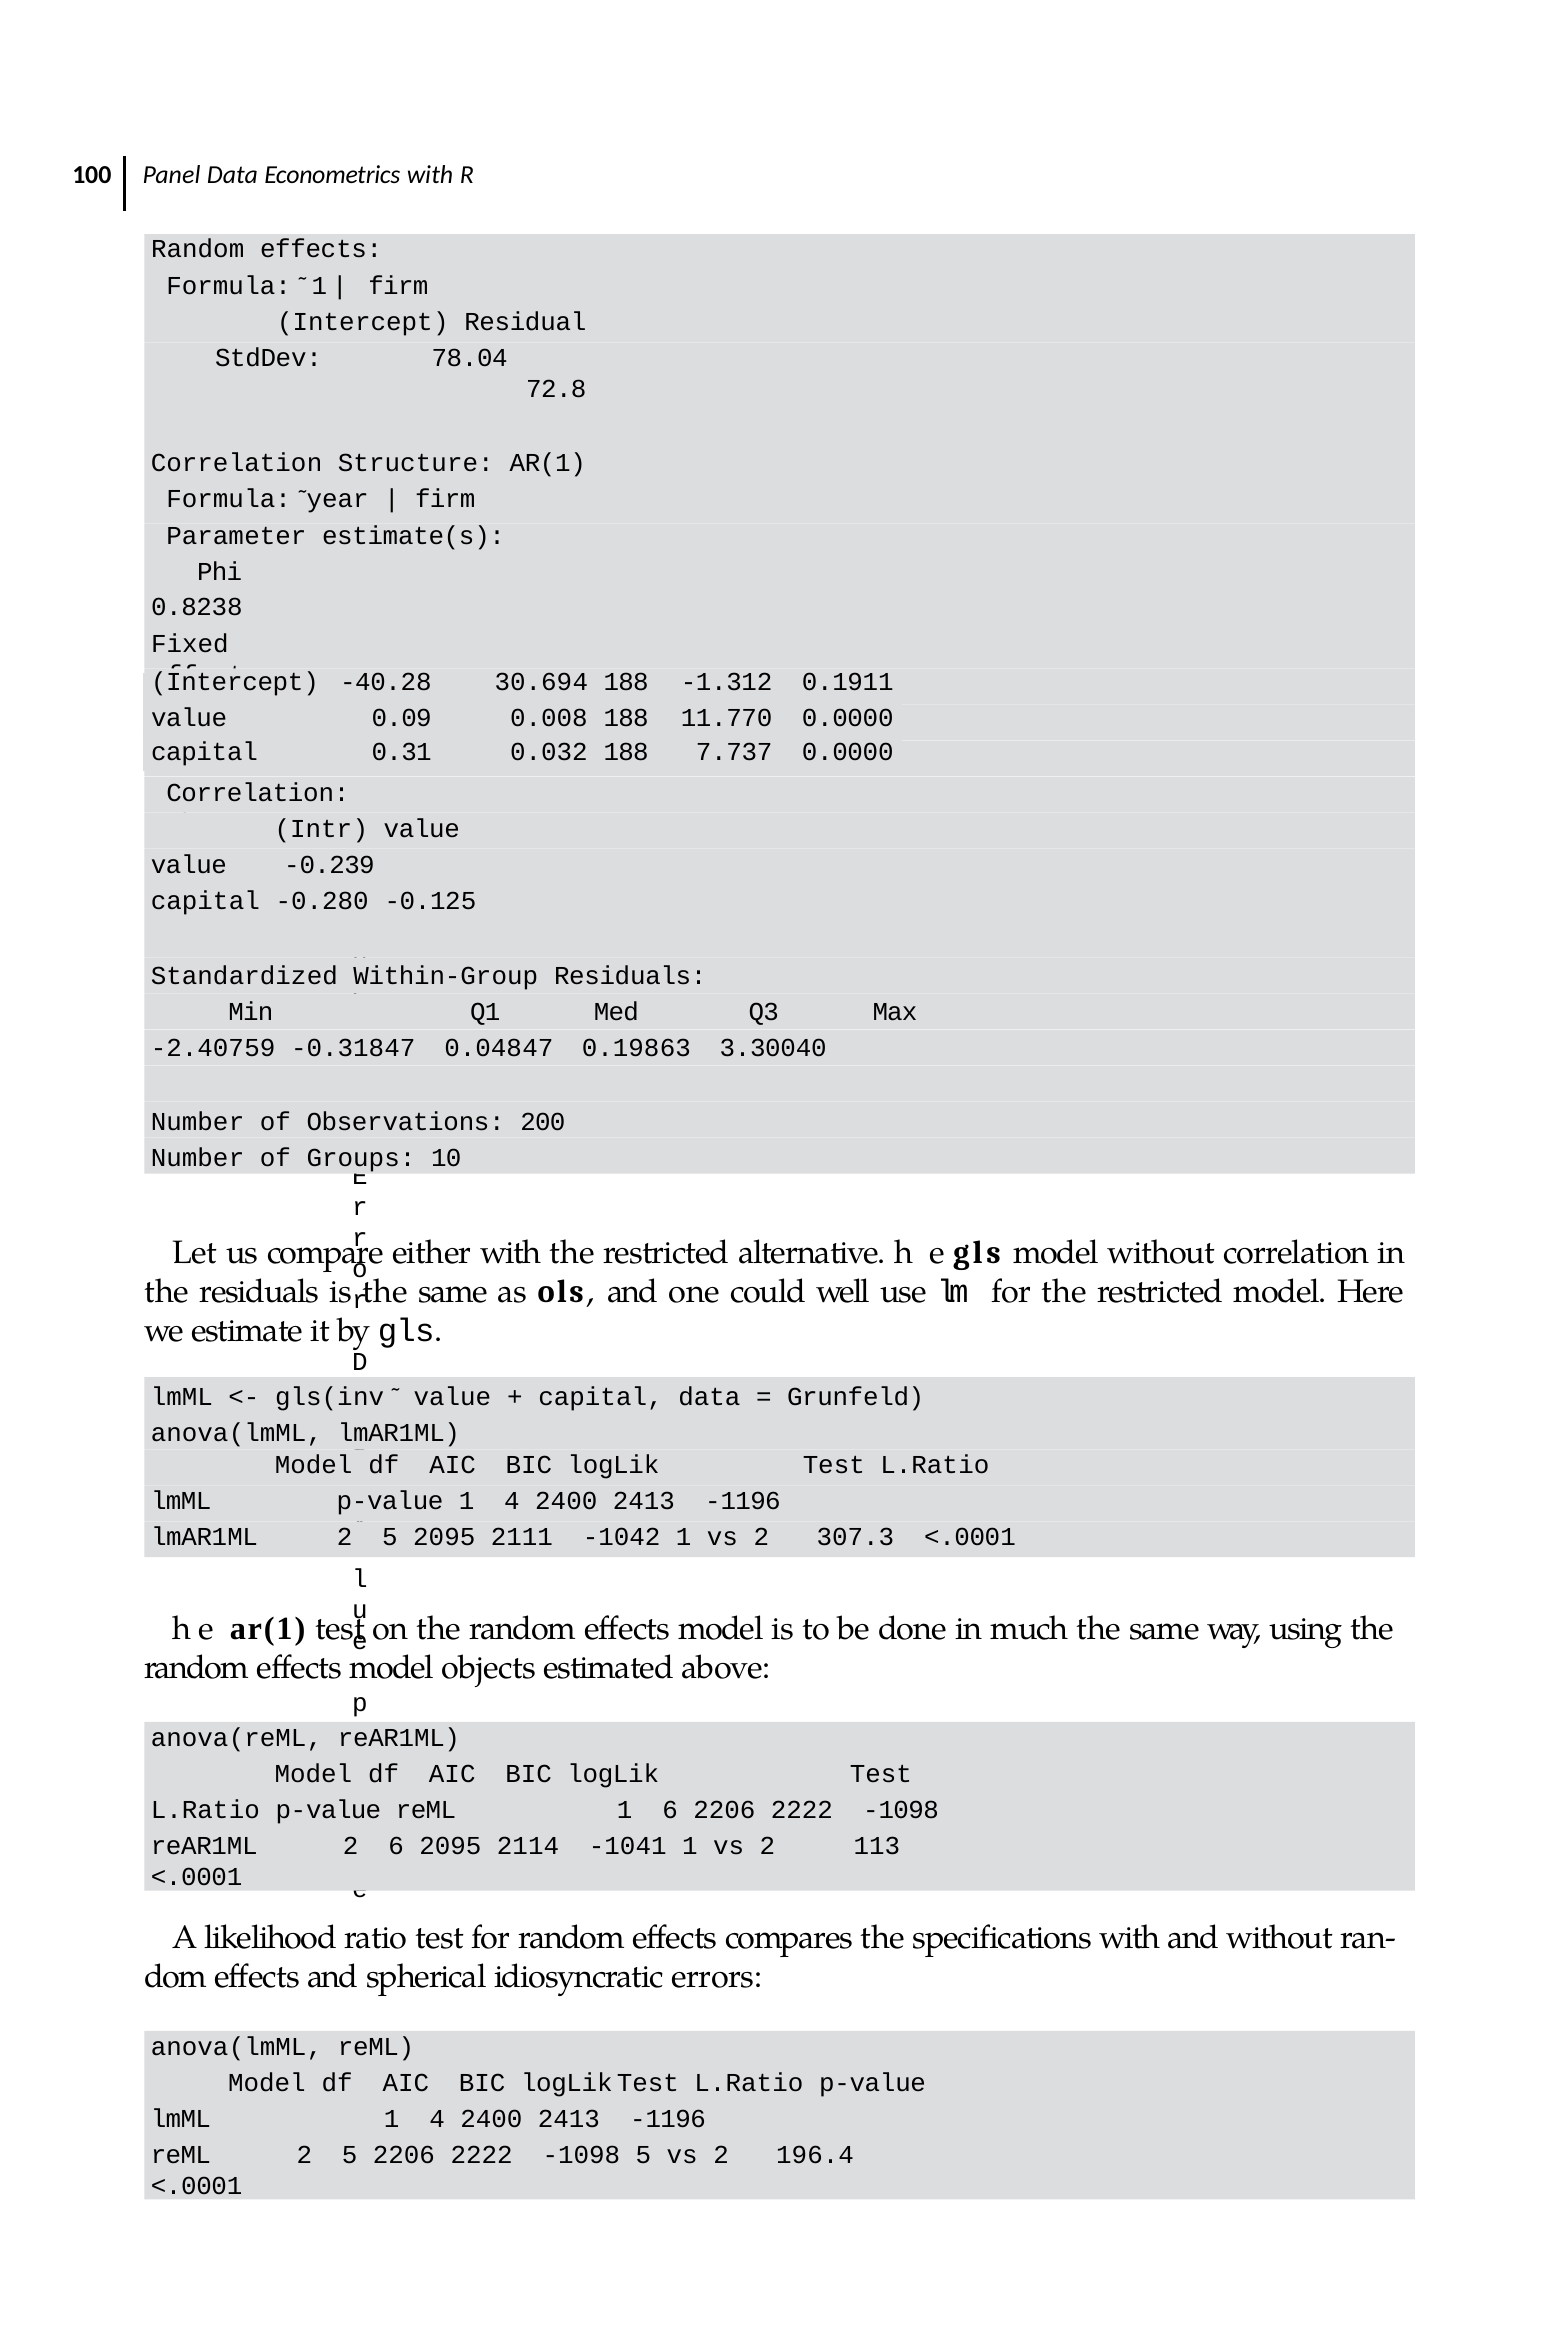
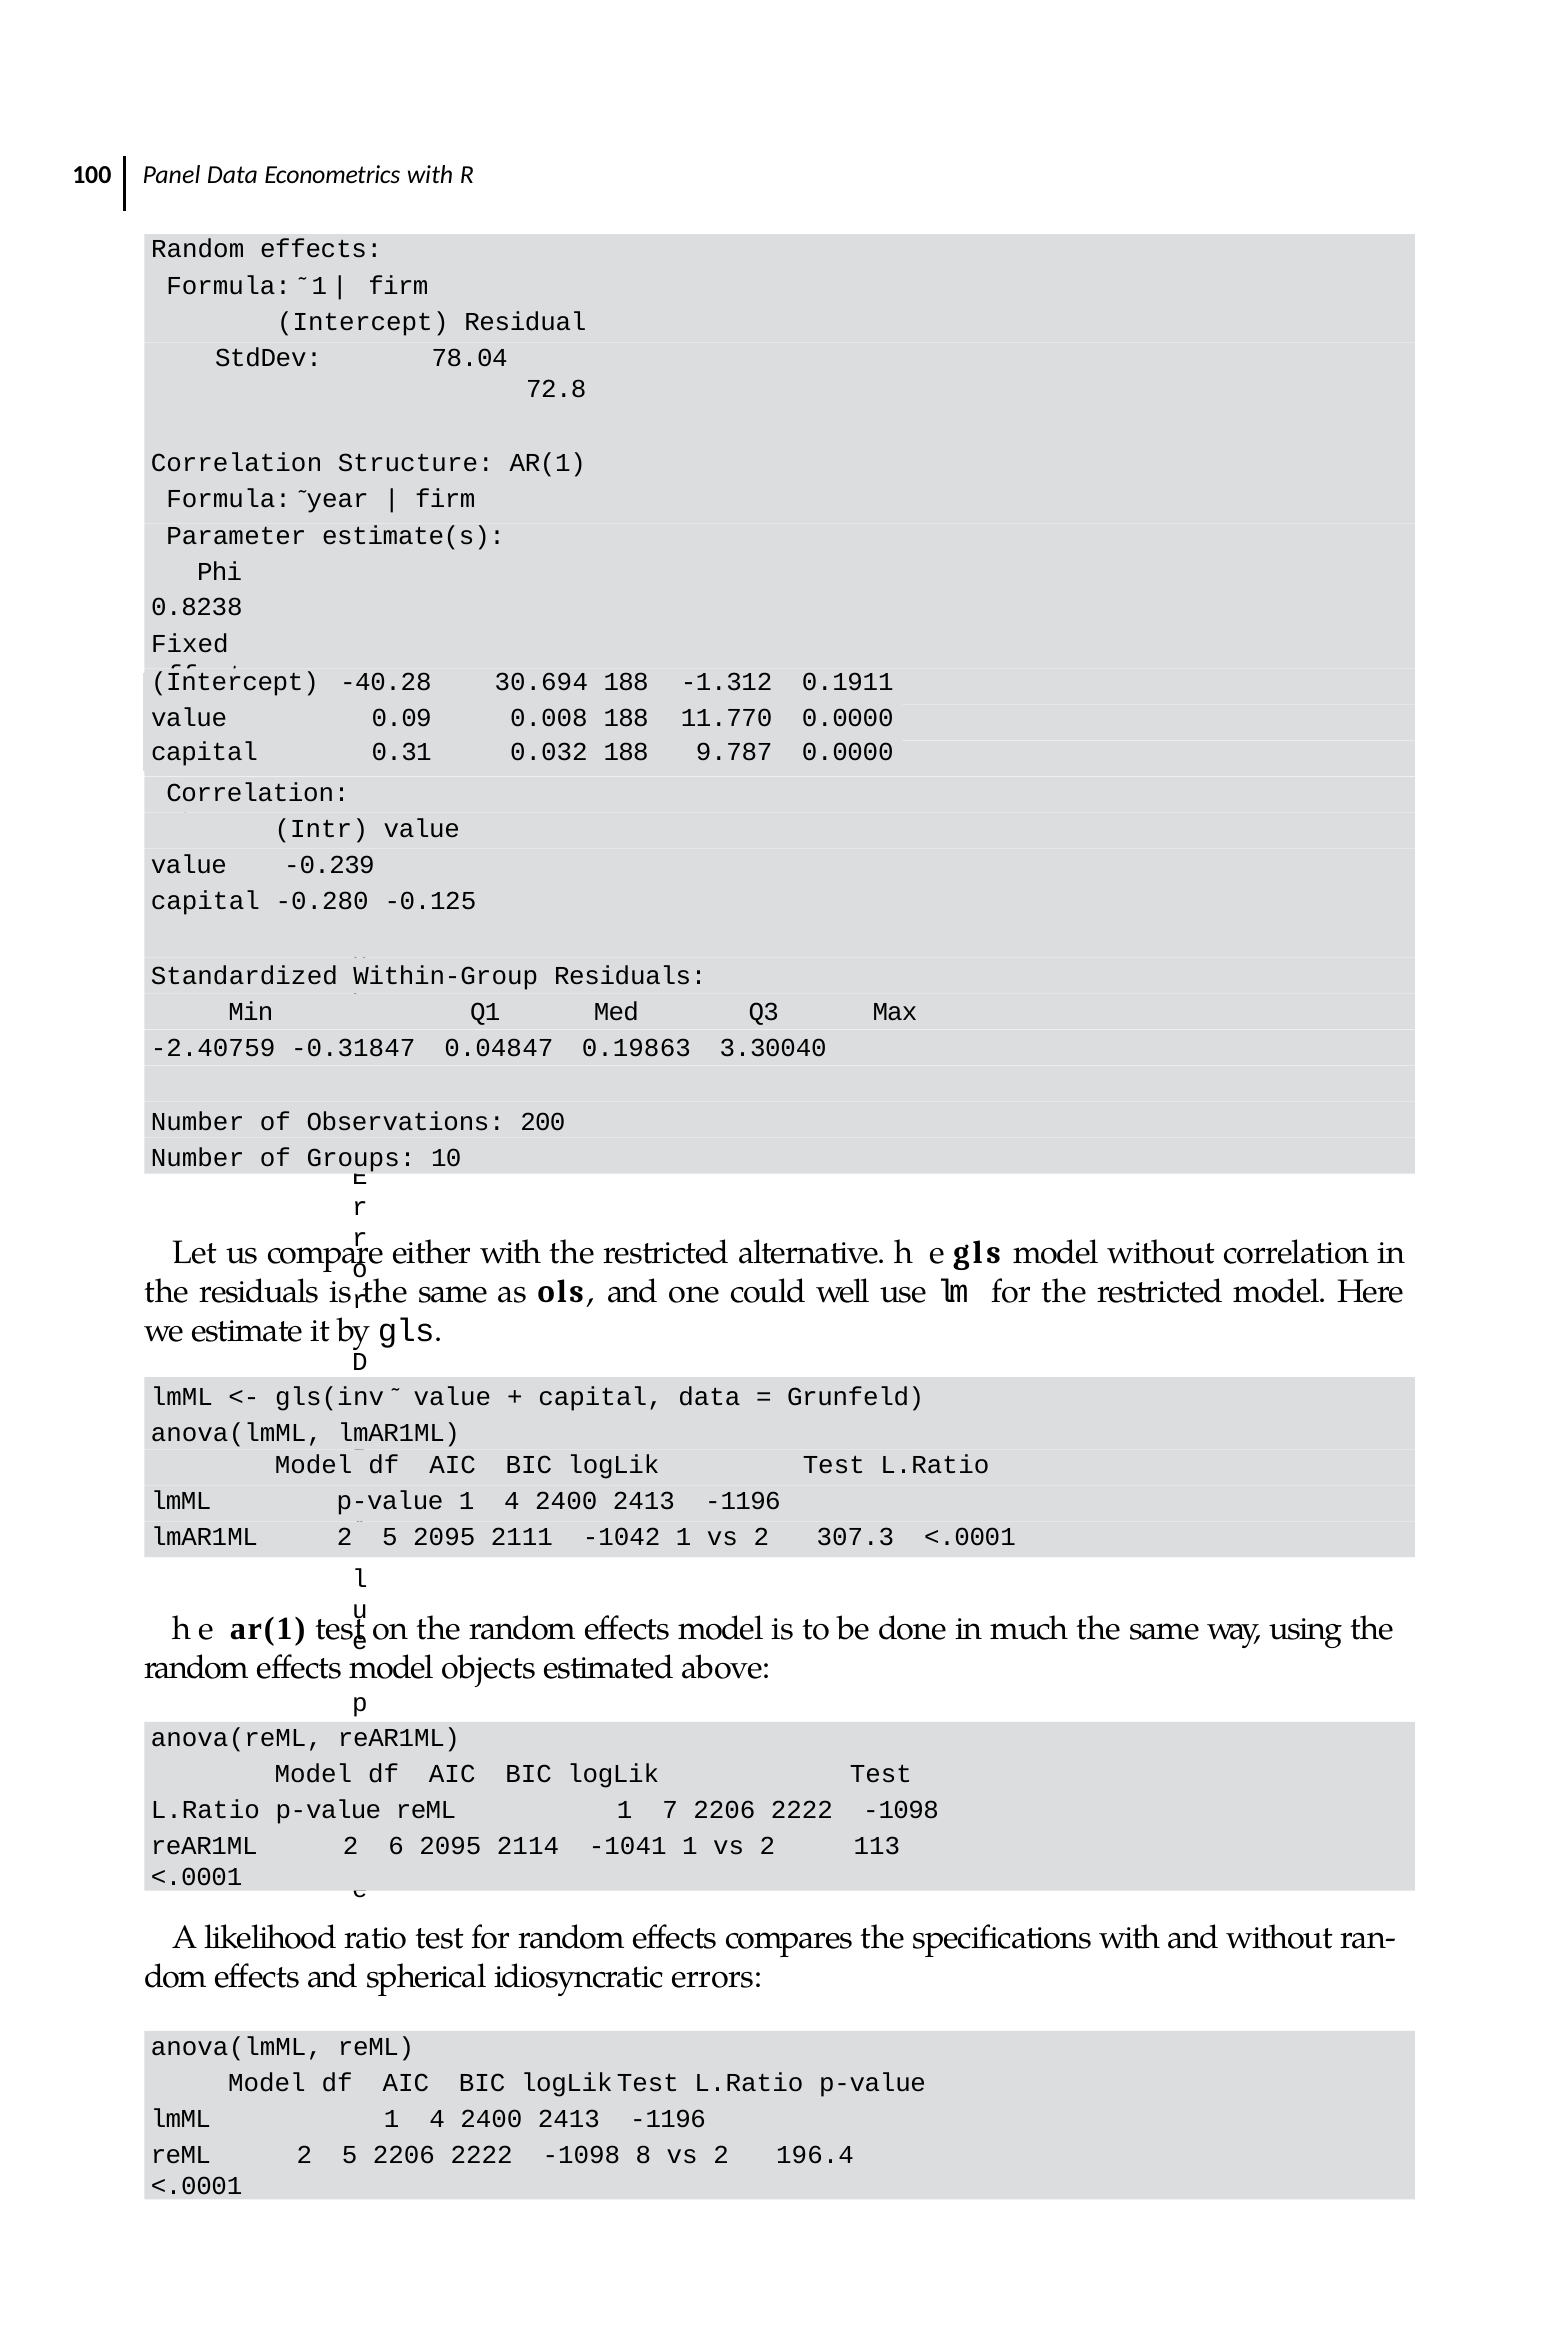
7.737: 7.737 -> 9.787
1 6: 6 -> 7
-1098 5: 5 -> 8
